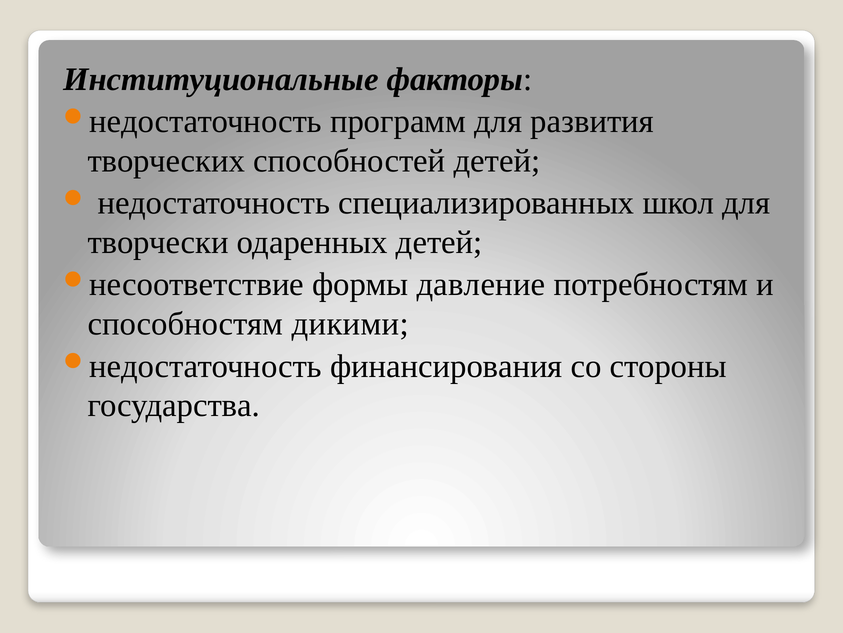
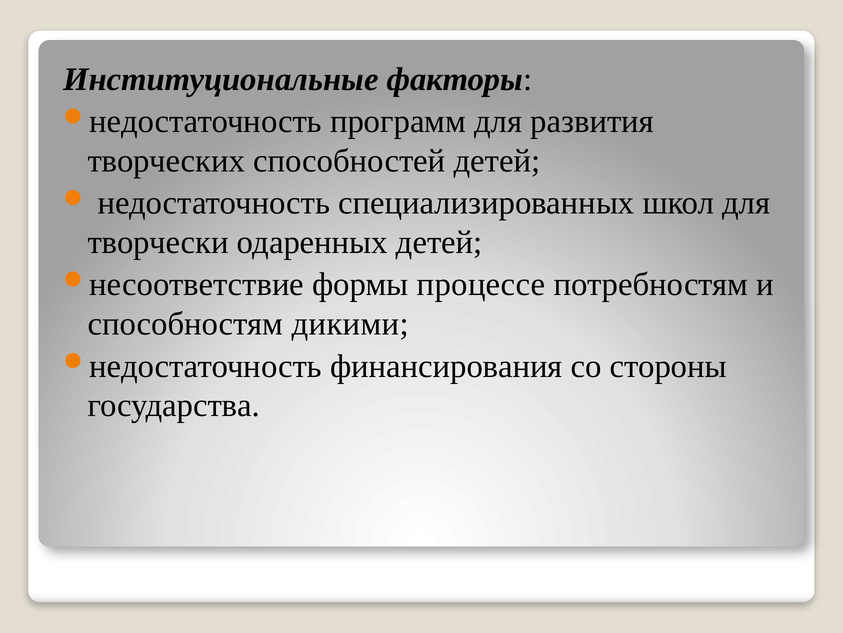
давление: давление -> процессе
